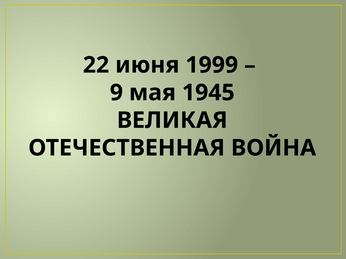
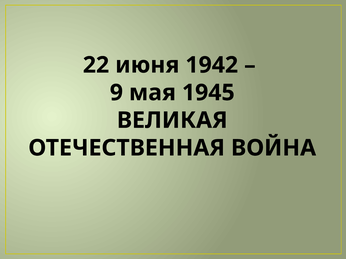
1999: 1999 -> 1942
